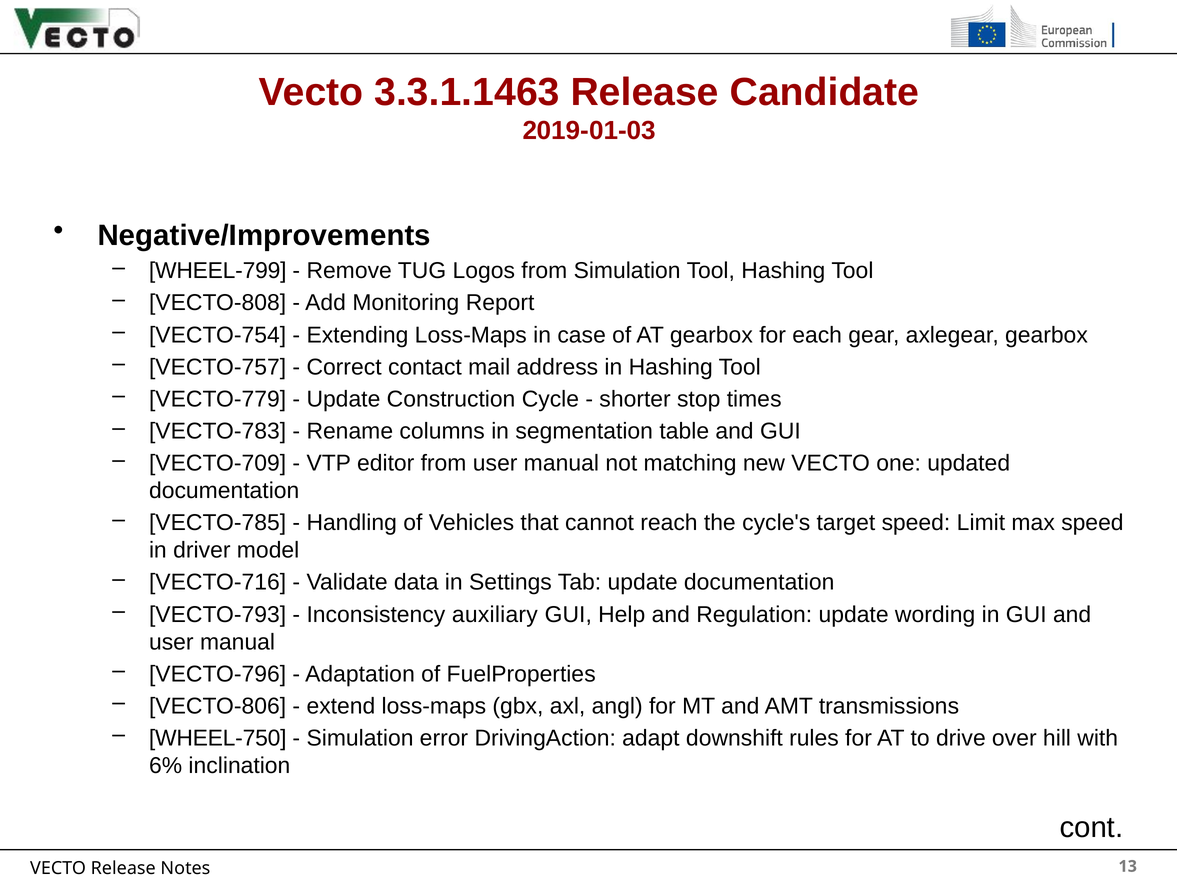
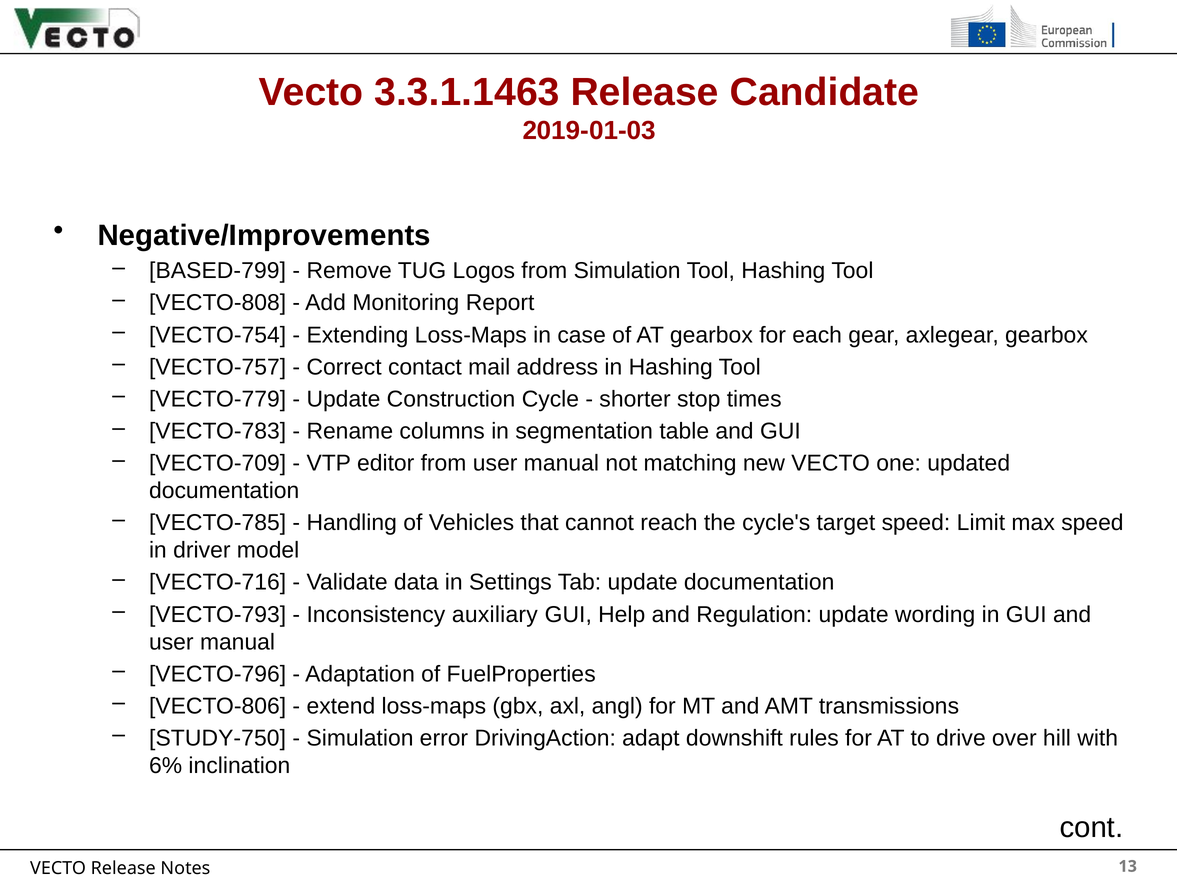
WHEEL-799: WHEEL-799 -> BASED-799
WHEEL-750: WHEEL-750 -> STUDY-750
